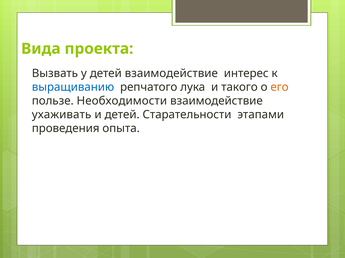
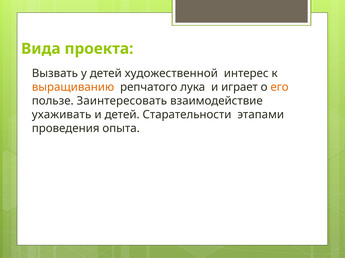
детей взаимодействие: взаимодействие -> художественной
выращиванию colour: blue -> orange
такого: такого -> играет
Необходимости: Необходимости -> Заинтересовать
